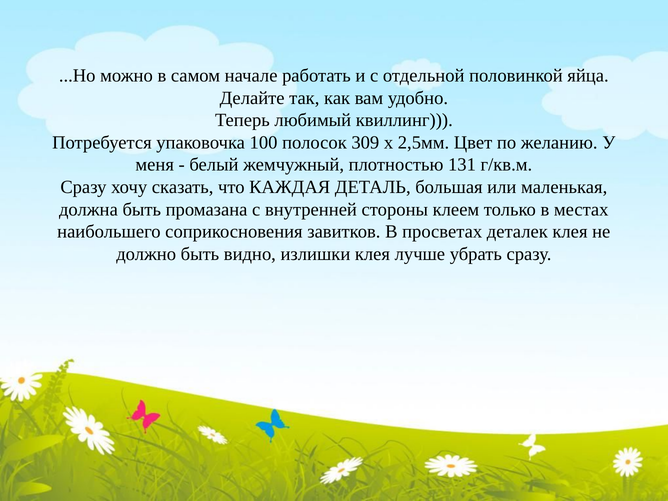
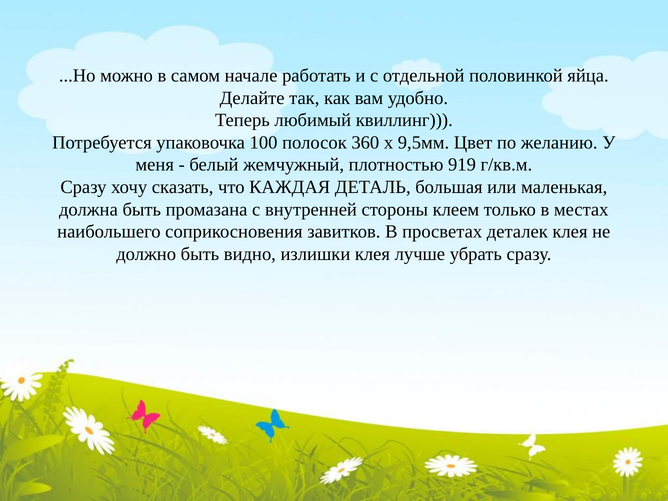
309: 309 -> 360
2,5мм: 2,5мм -> 9,5мм
131: 131 -> 919
